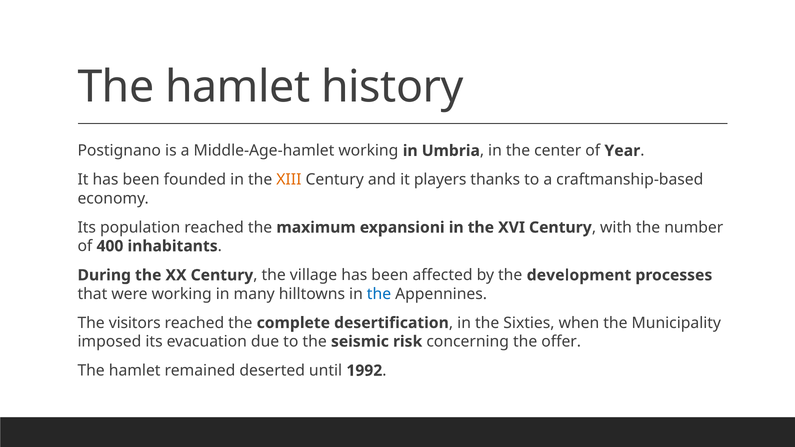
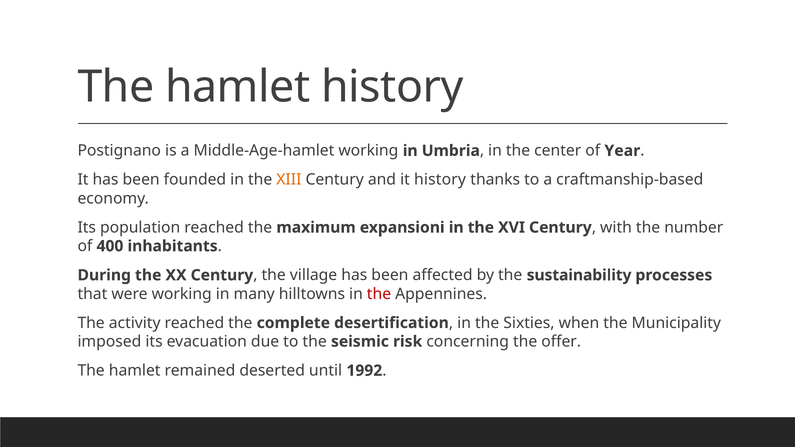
it players: players -> history
development: development -> sustainability
the at (379, 294) colour: blue -> red
visitors: visitors -> activity
